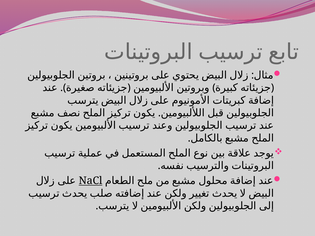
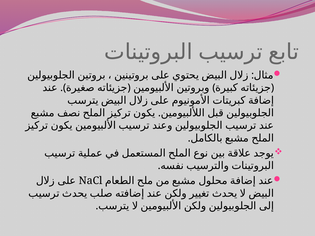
NaCl underline: present -> none
